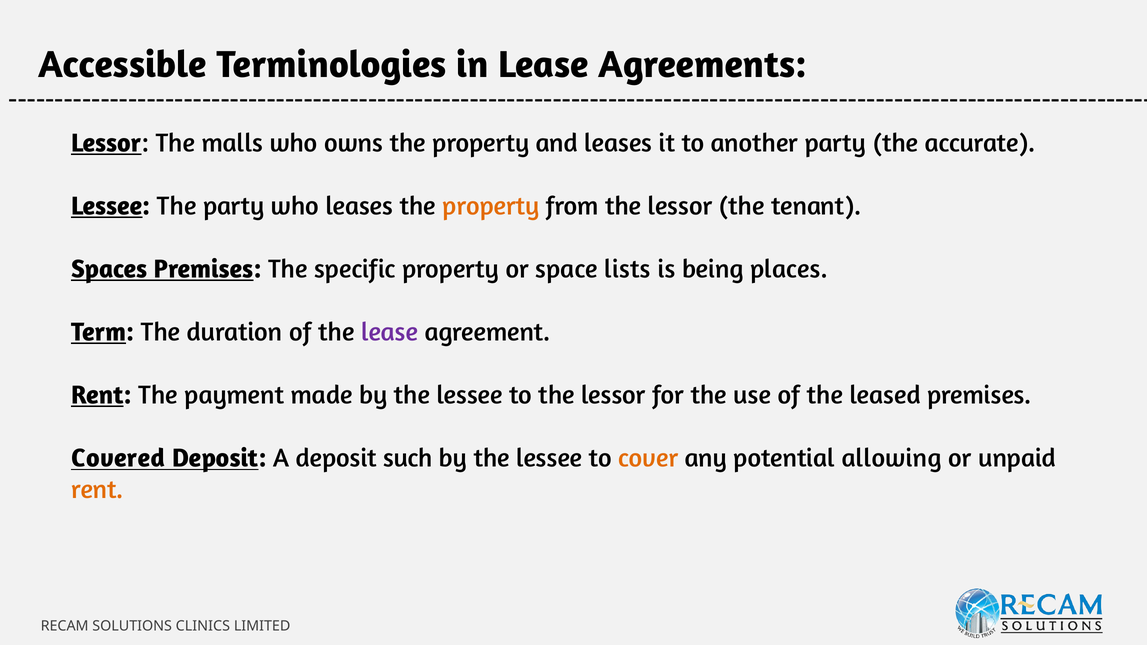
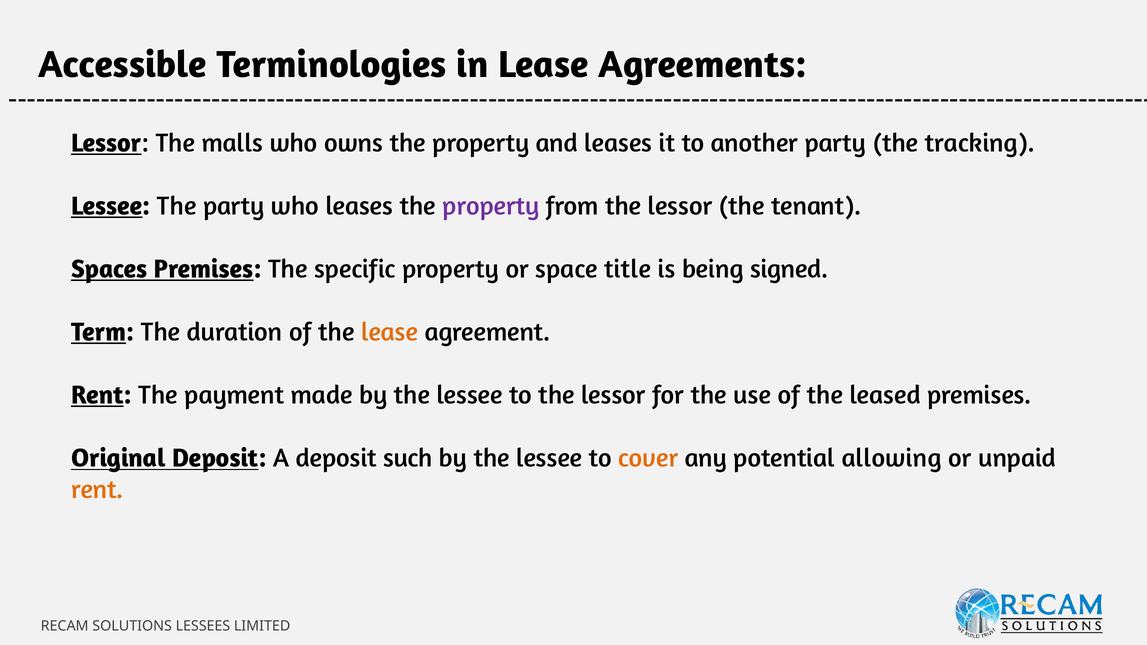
accurate: accurate -> tracking
property at (491, 206) colour: orange -> purple
lists: lists -> title
places: places -> signed
lease at (390, 332) colour: purple -> orange
Covered: Covered -> Original
CLINICS: CLINICS -> LESSEES
